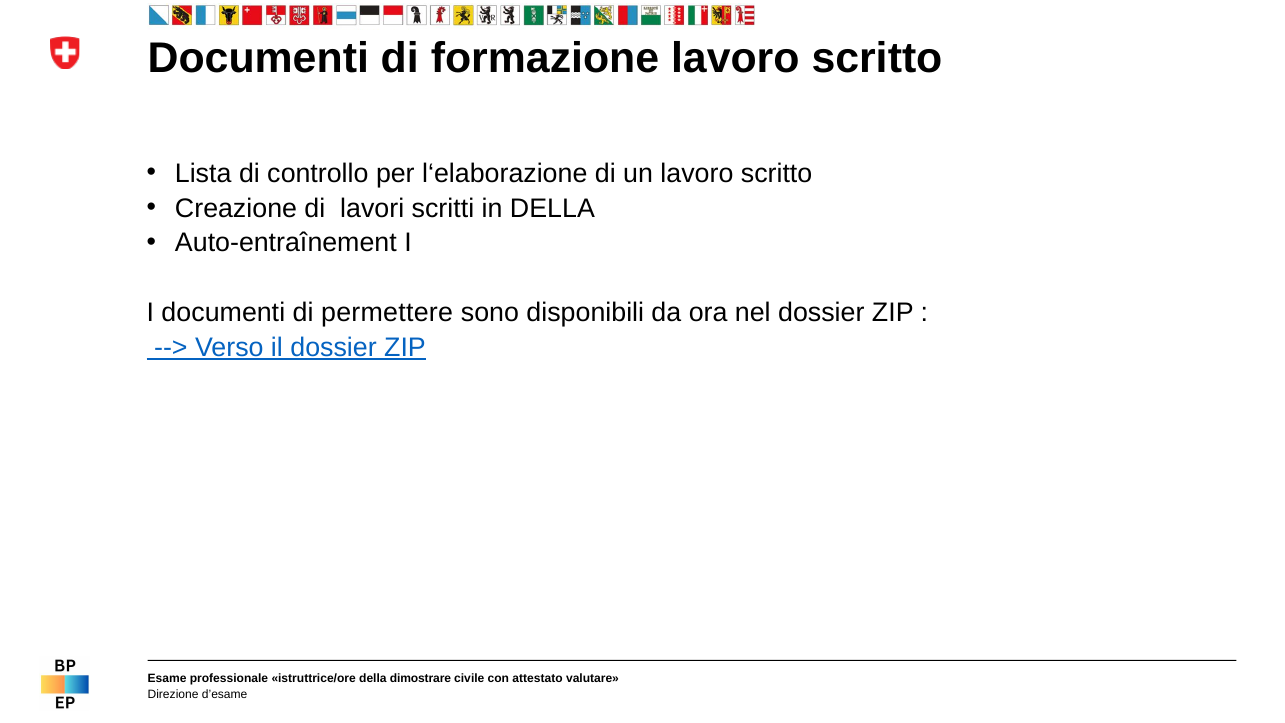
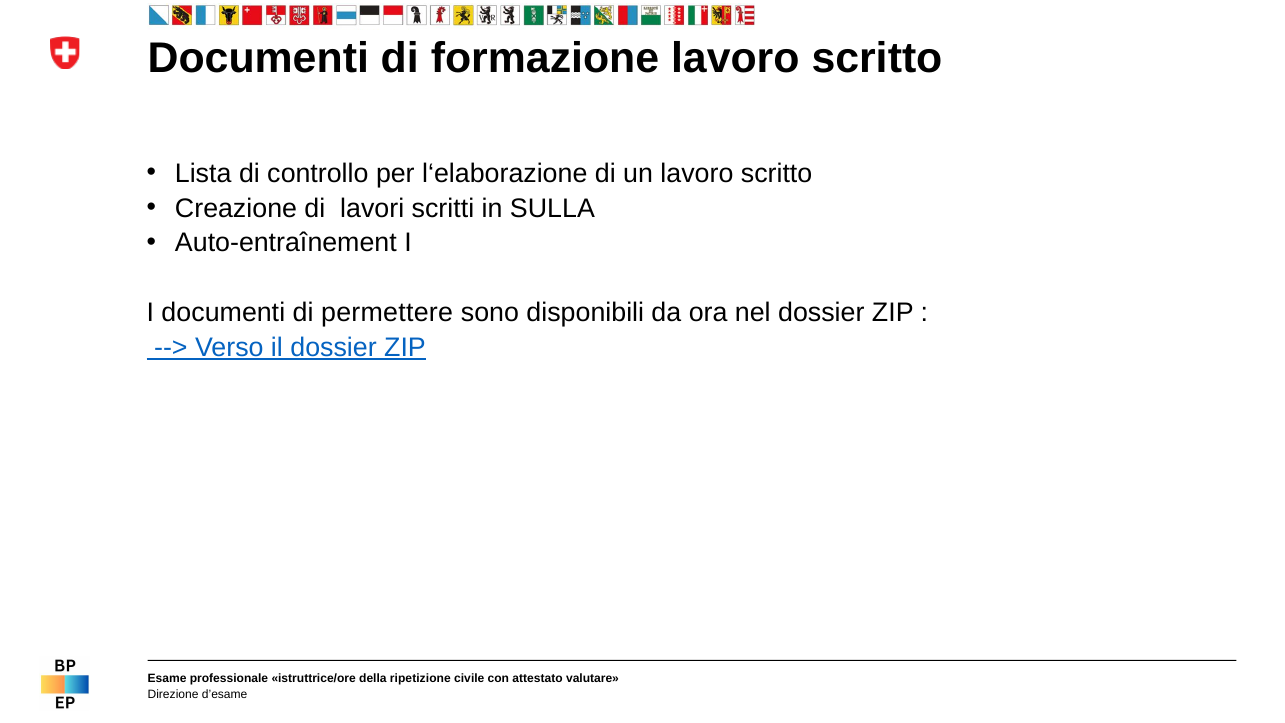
in DELLA: DELLA -> SULLA
dimostrare: dimostrare -> ripetizione
